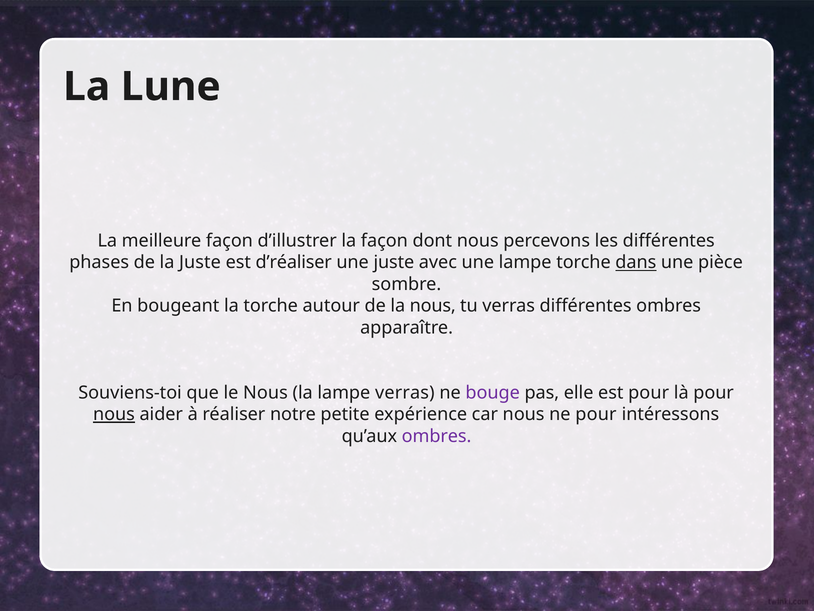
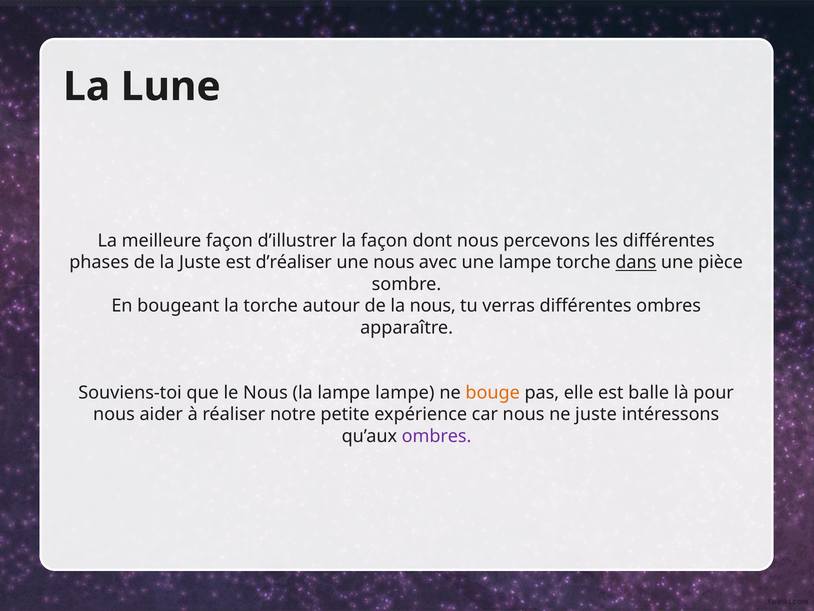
une juste: juste -> nous
lampe verras: verras -> lampe
bouge colour: purple -> orange
est pour: pour -> balle
nous at (114, 414) underline: present -> none
ne pour: pour -> juste
